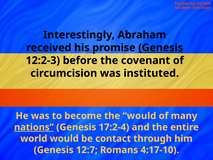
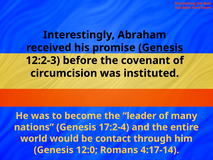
the would: would -> leader
nations underline: present -> none
12:7: 12:7 -> 12:0
4:17-10: 4:17-10 -> 4:17-14
